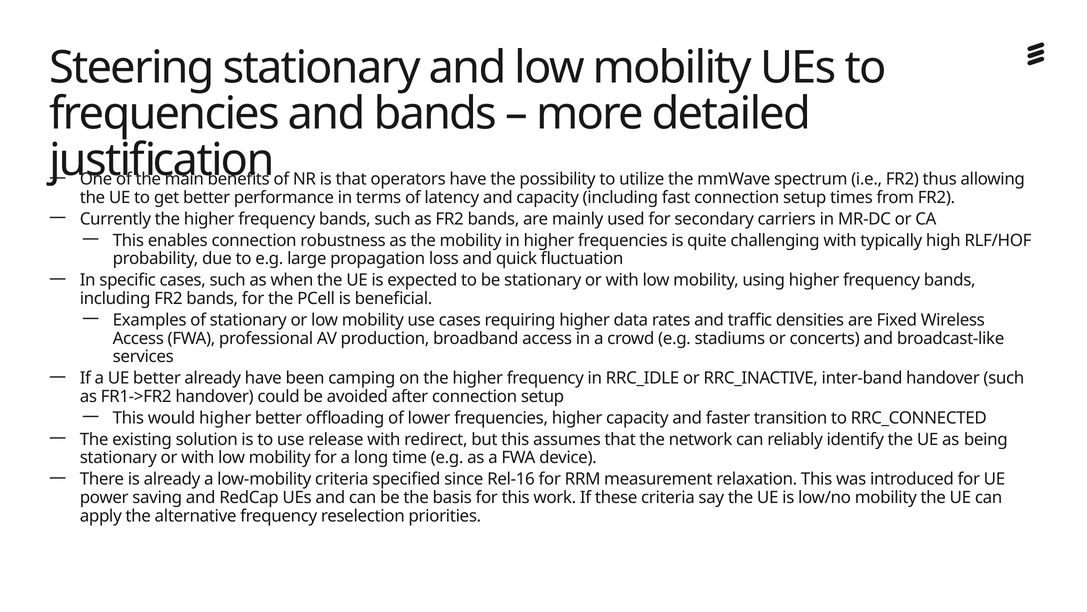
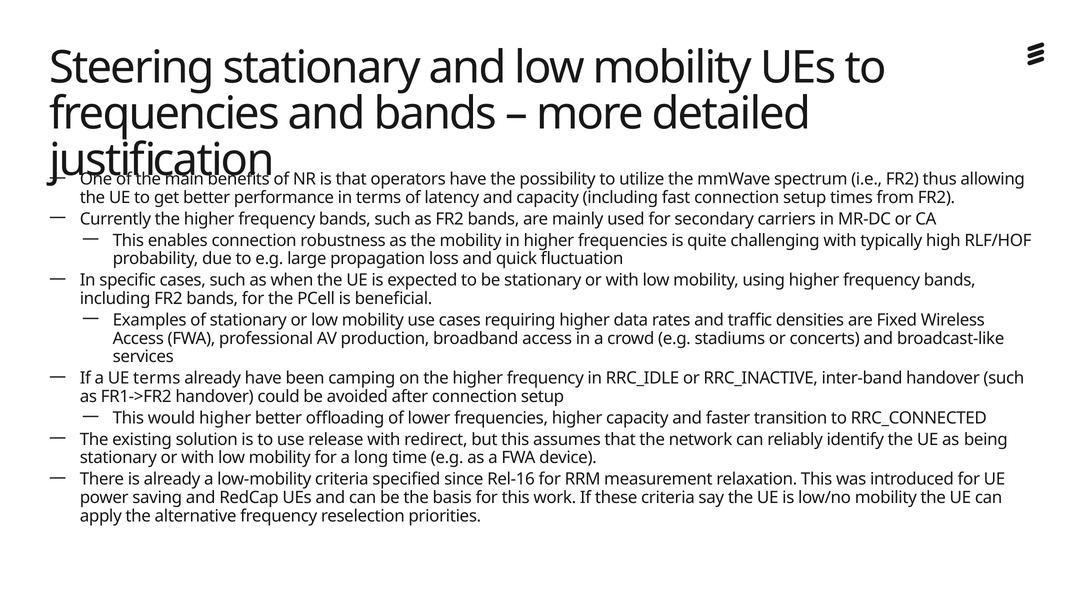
UE better: better -> terms
